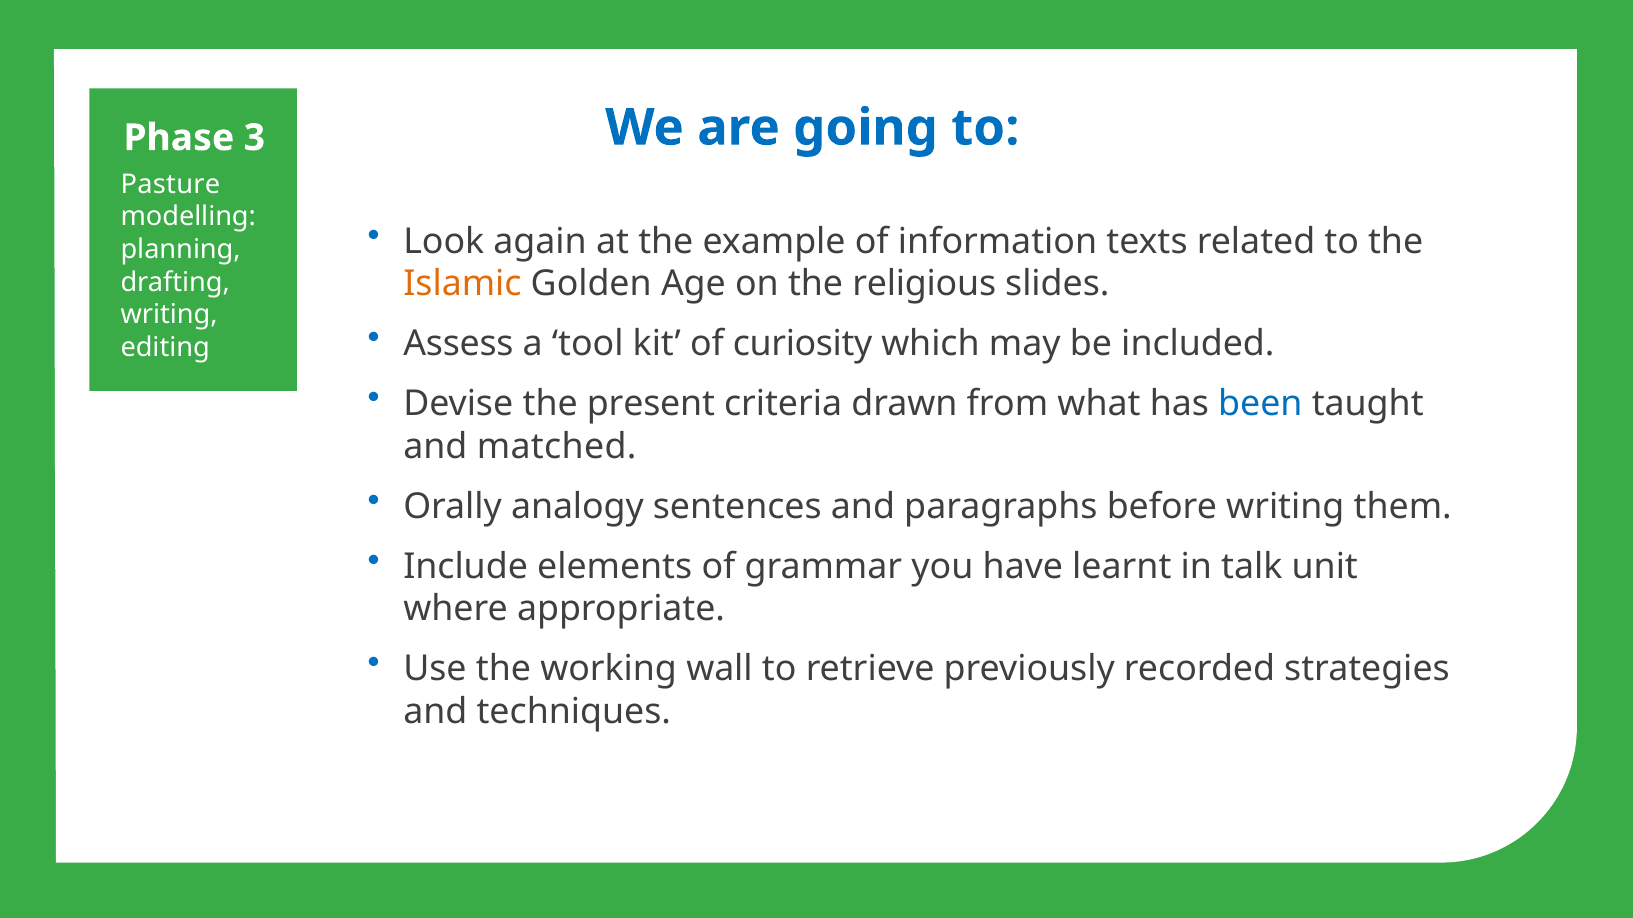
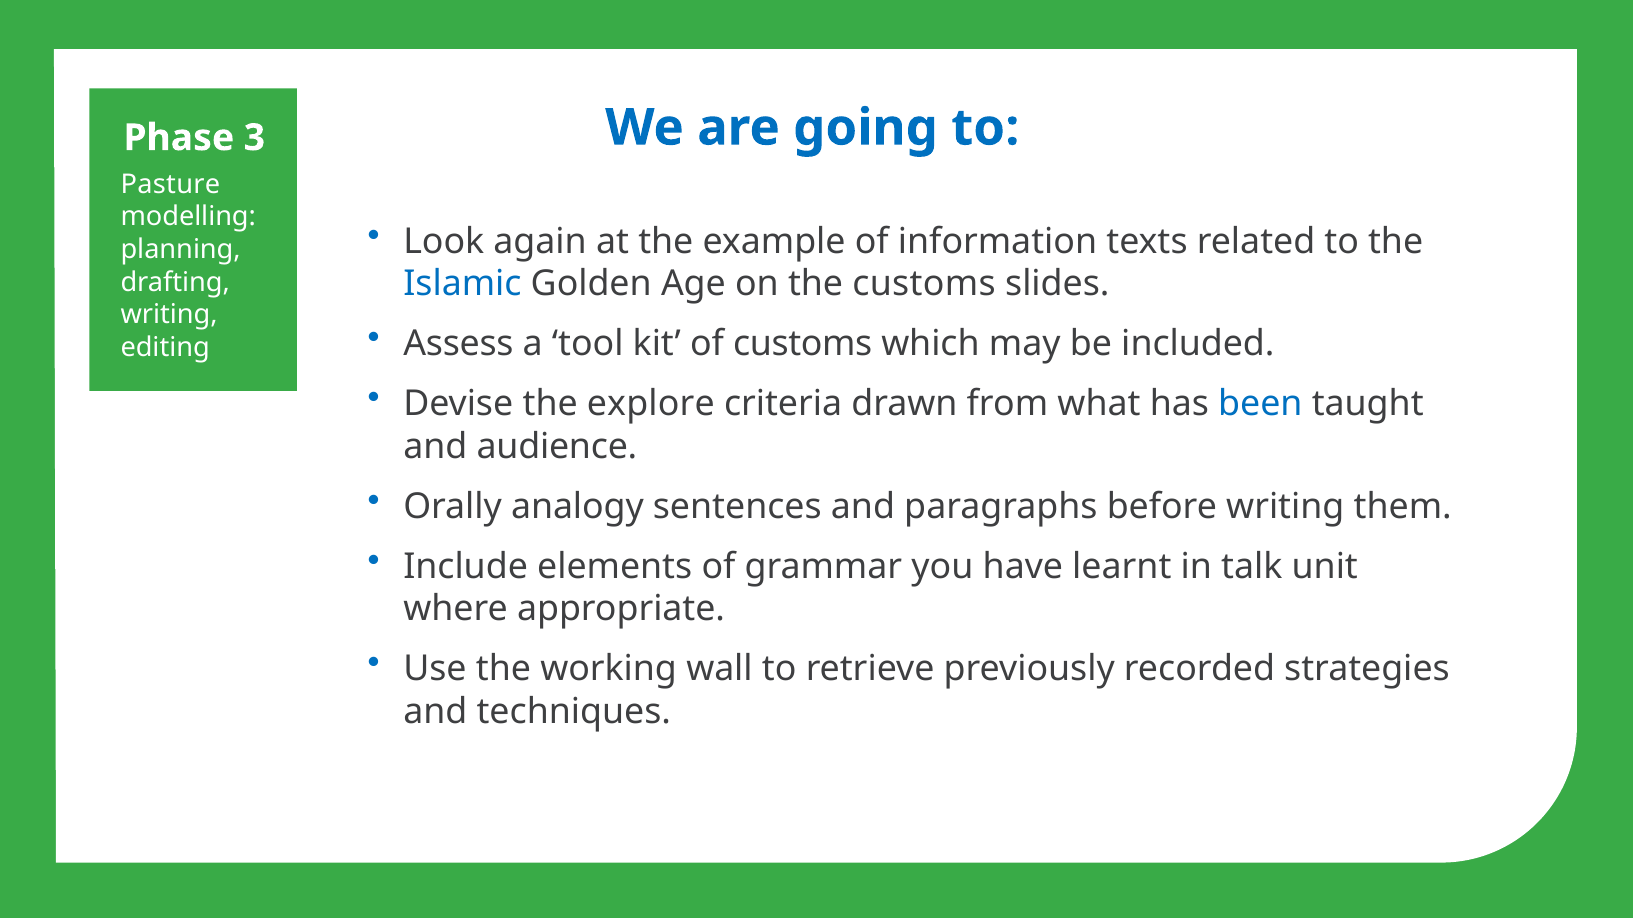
Islamic colour: orange -> blue
the religious: religious -> customs
of curiosity: curiosity -> customs
present: present -> explore
matched: matched -> audience
